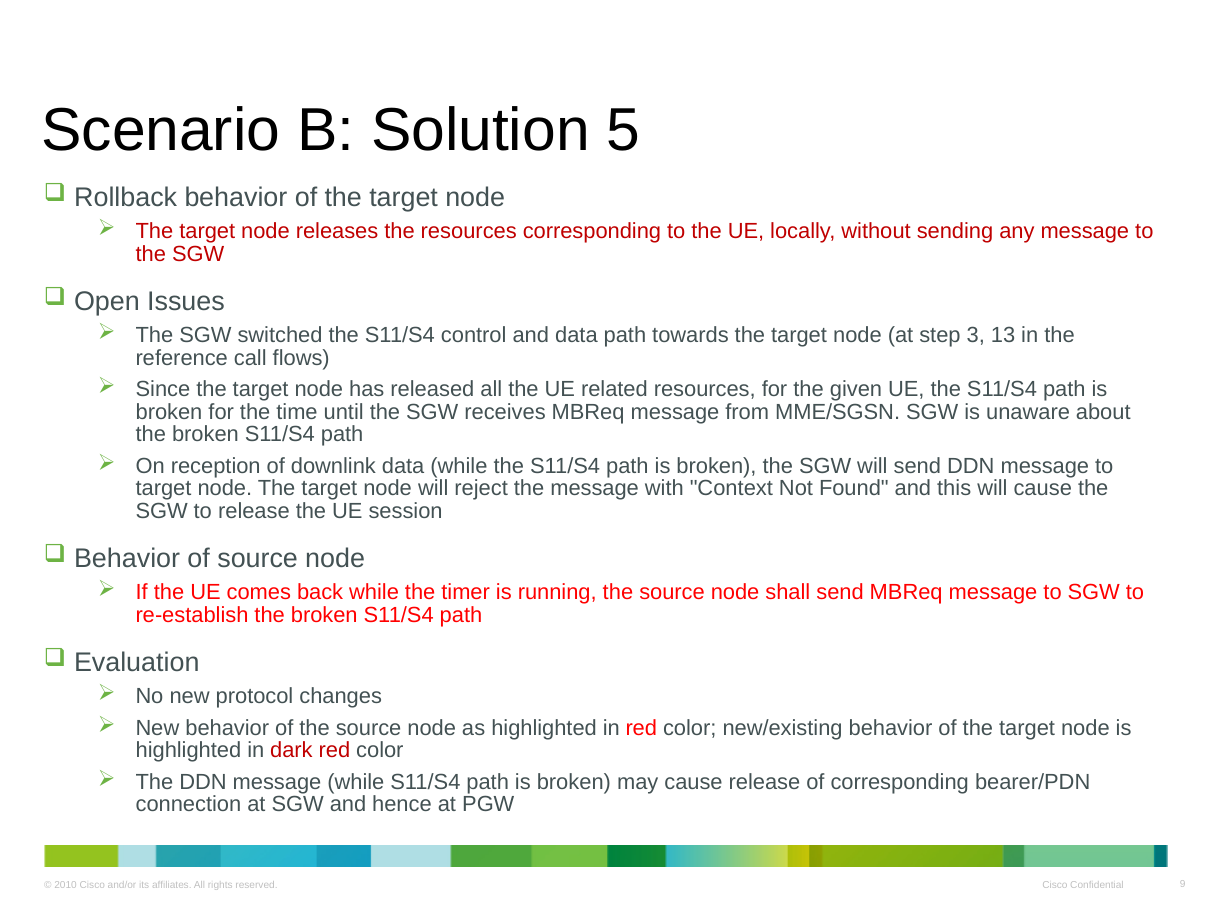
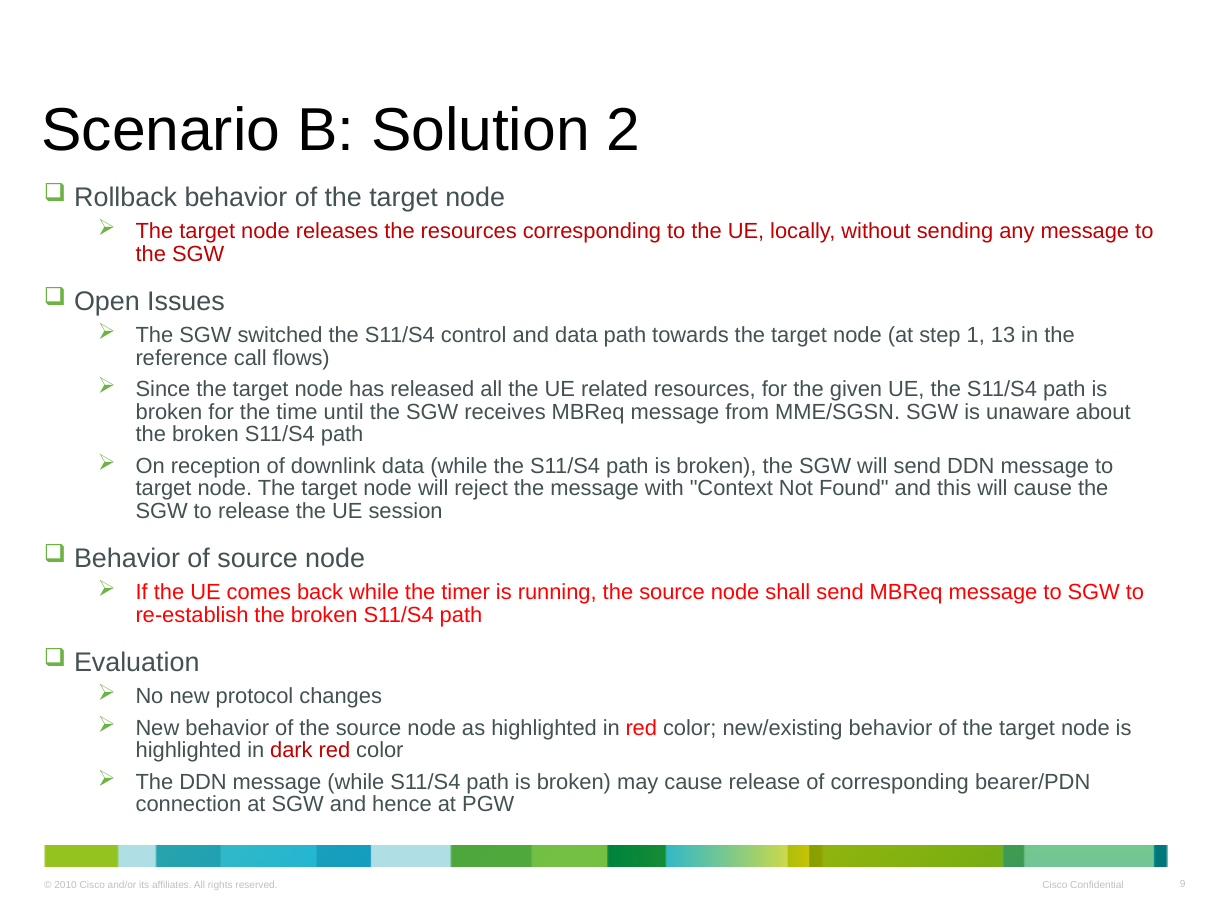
5: 5 -> 2
3: 3 -> 1
